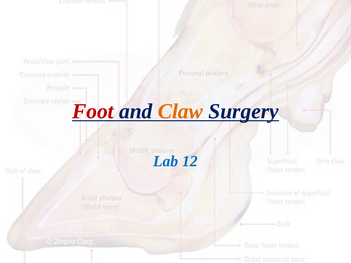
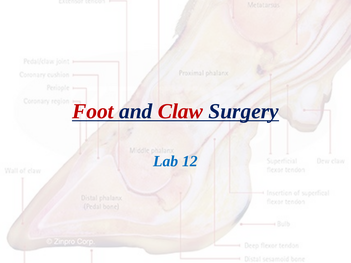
Claw colour: orange -> red
